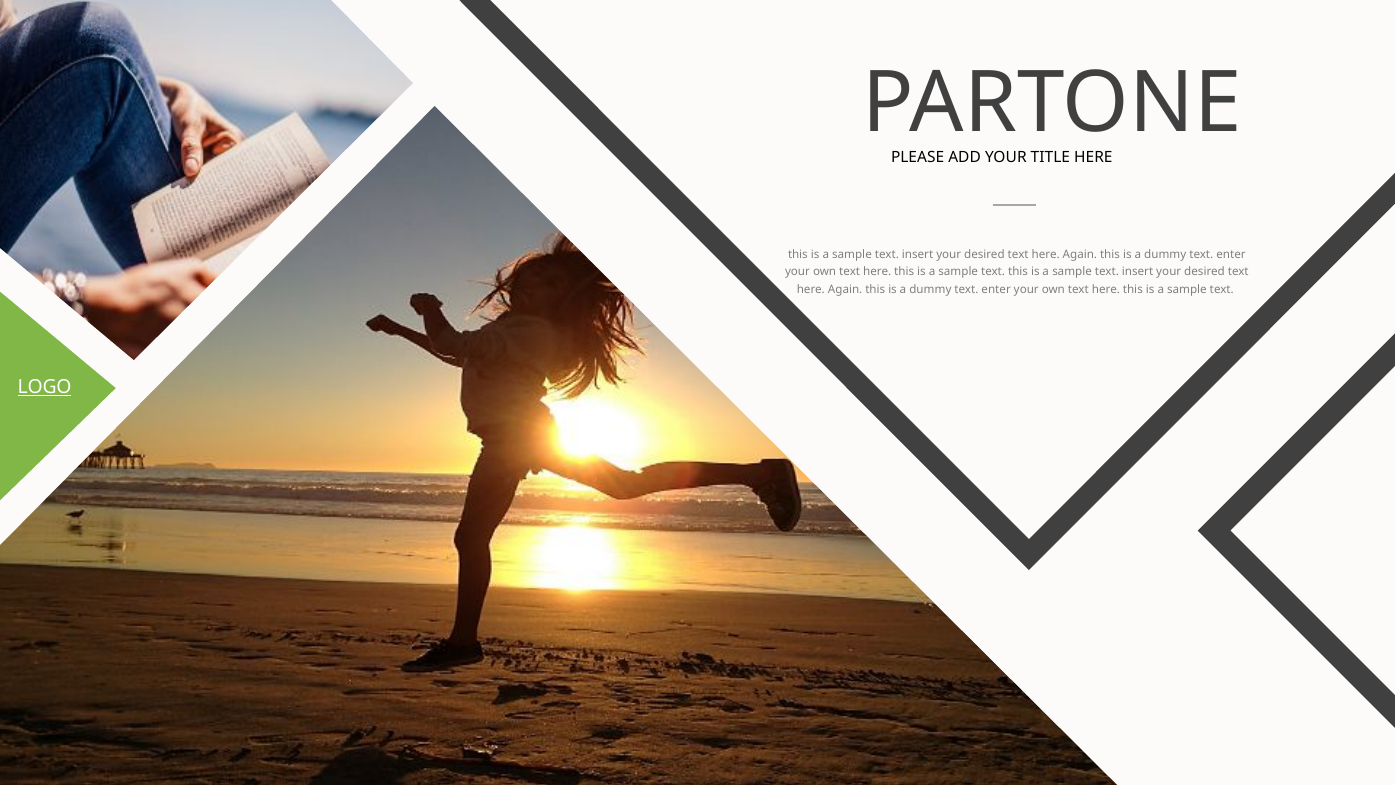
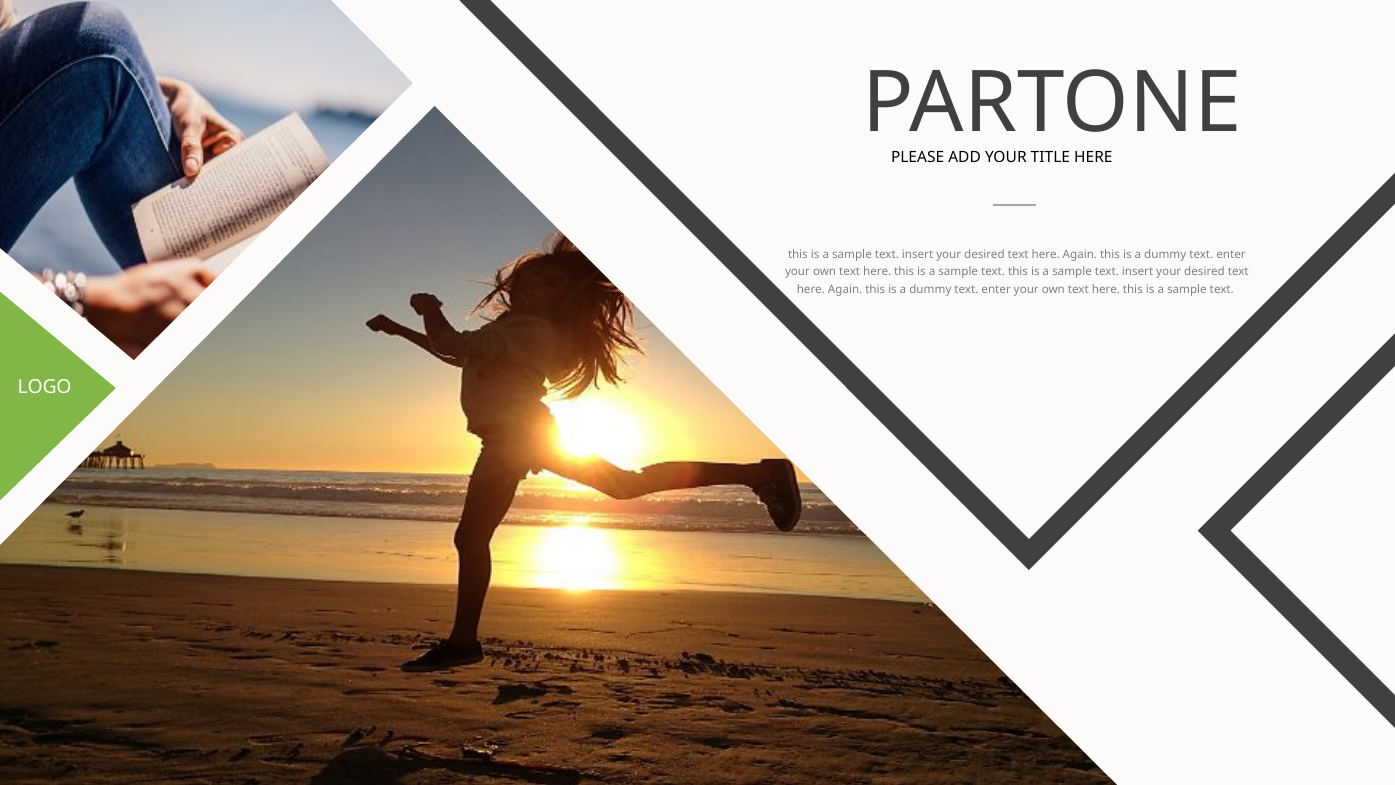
LOGO underline: present -> none
